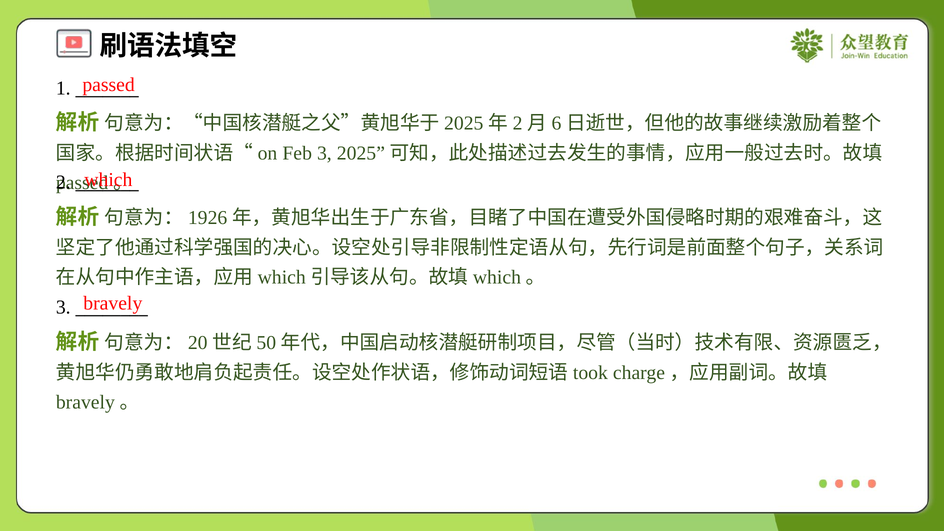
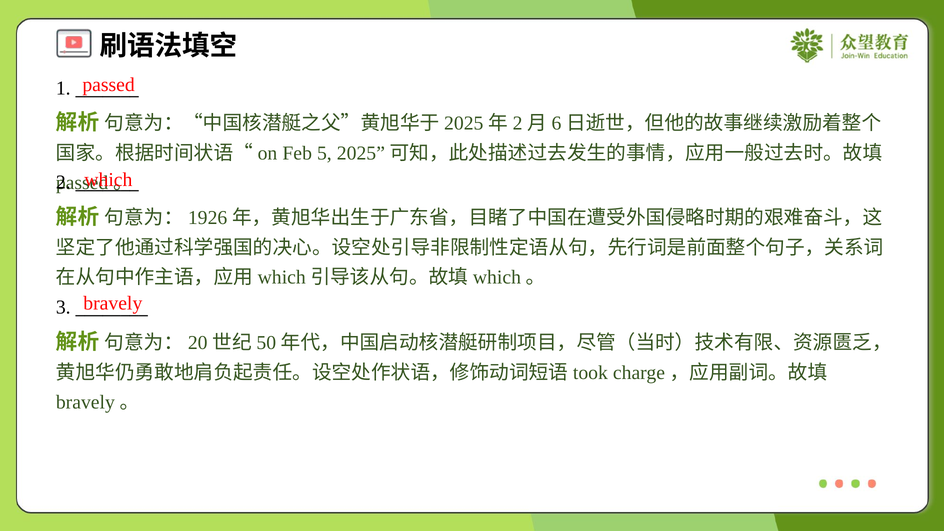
Feb 3: 3 -> 5
